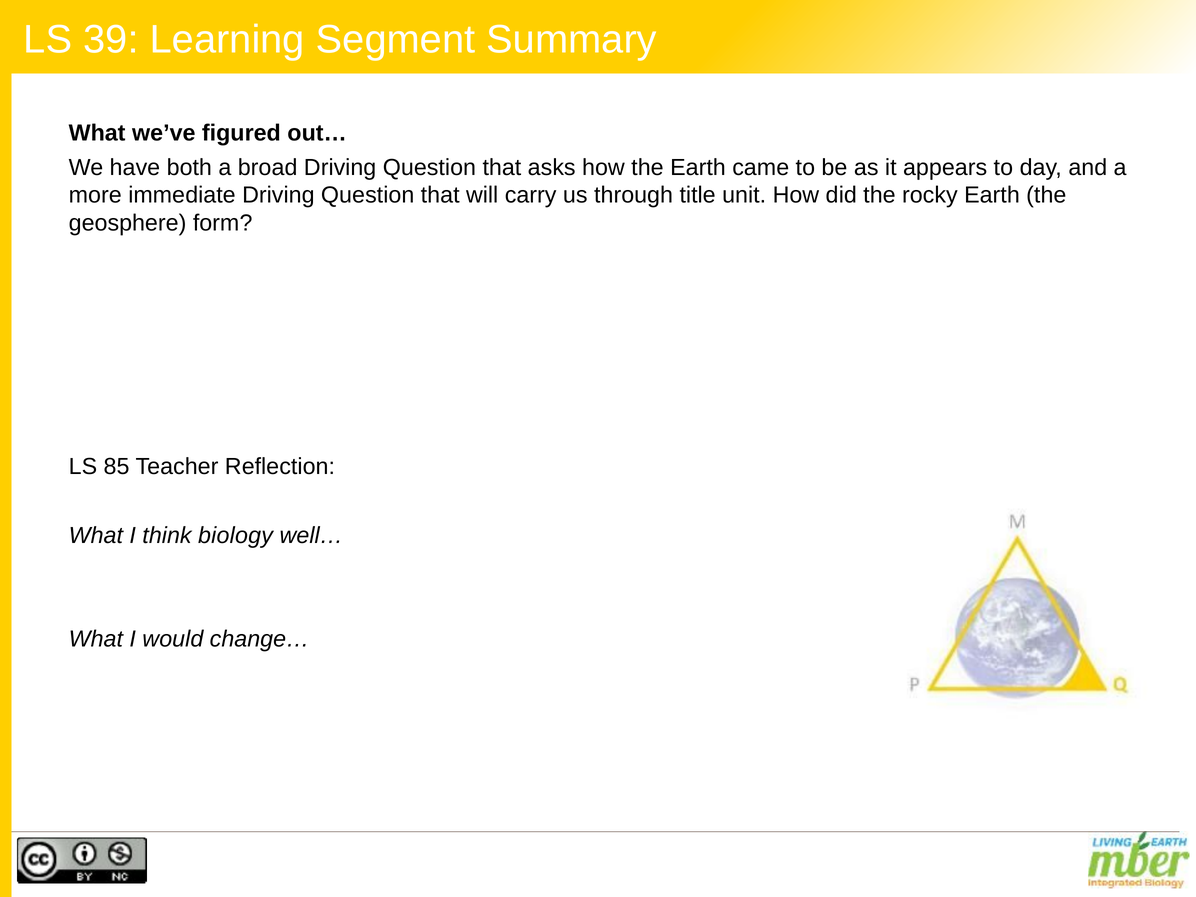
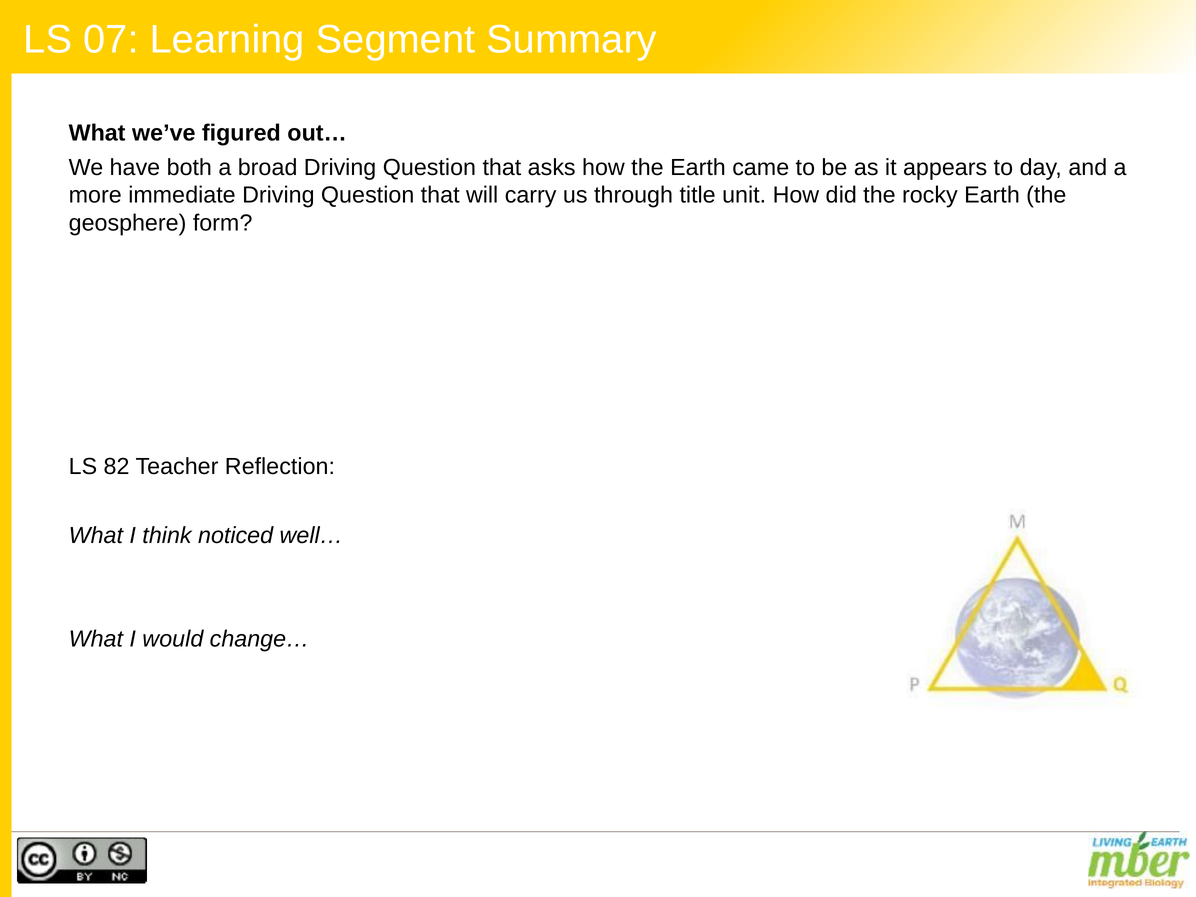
39: 39 -> 07
85: 85 -> 82
biology: biology -> noticed
